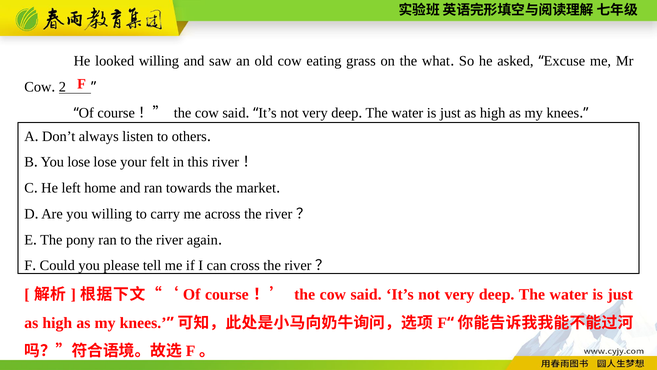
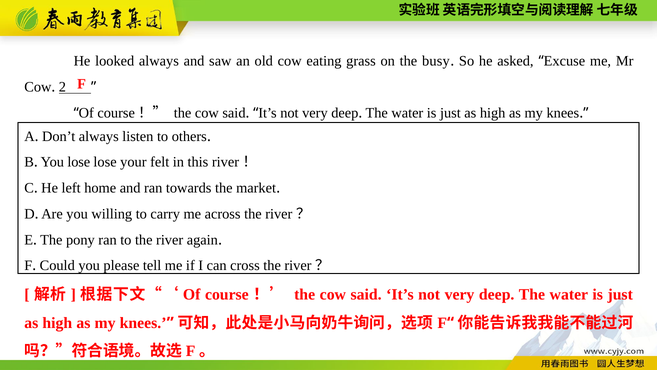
looked willing: willing -> always
what: what -> busy
